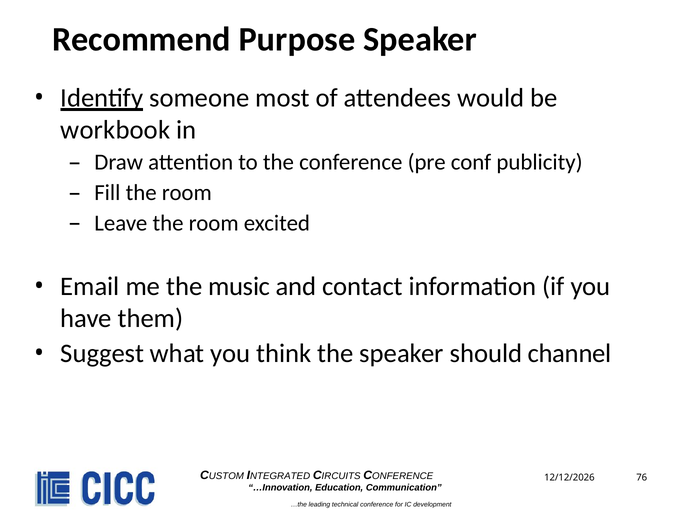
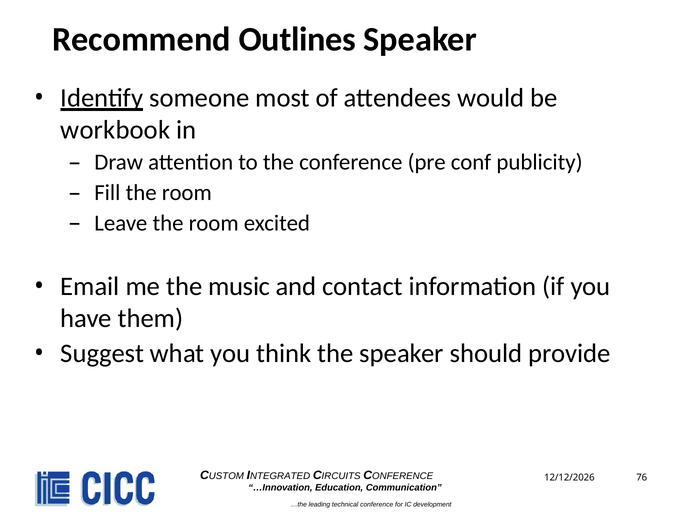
Purpose: Purpose -> Outlines
channel: channel -> provide
